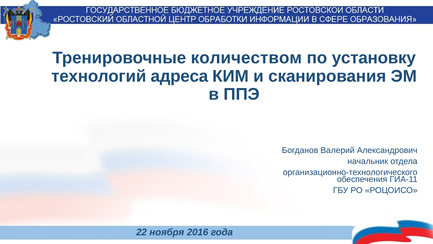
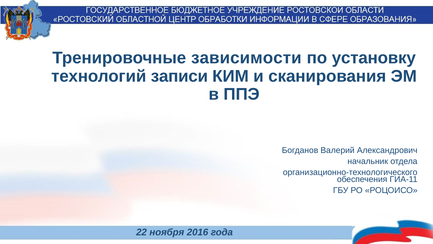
количеством: количеством -> зависимости
адреса: адреса -> записи
